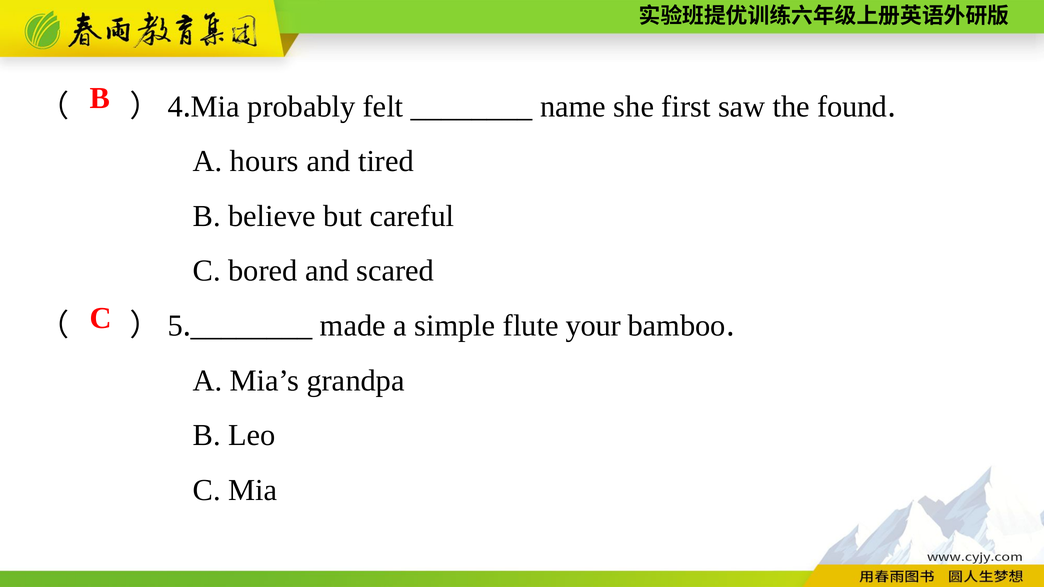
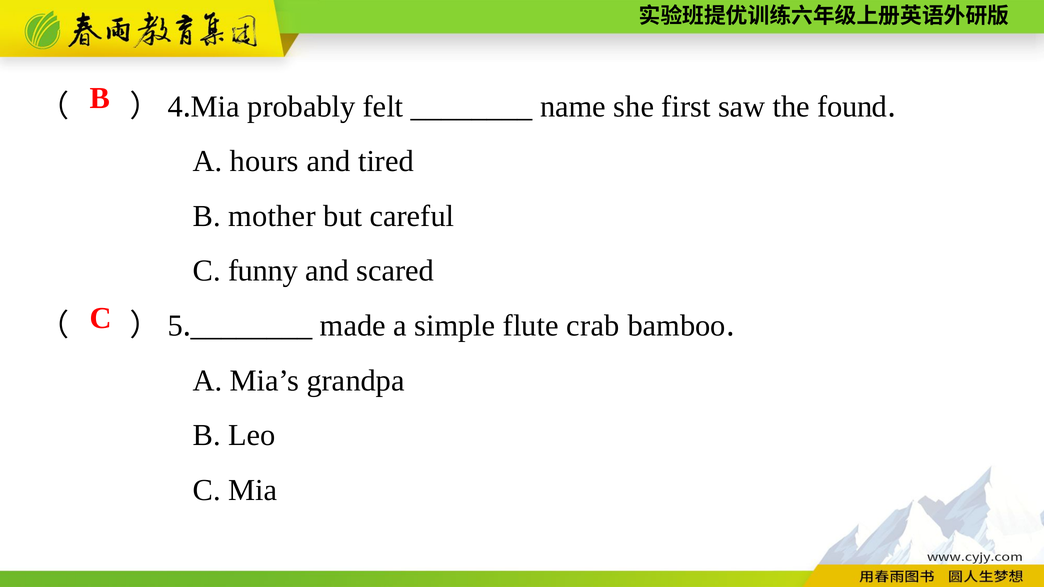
believe: believe -> mother
bored: bored -> funny
your: your -> crab
